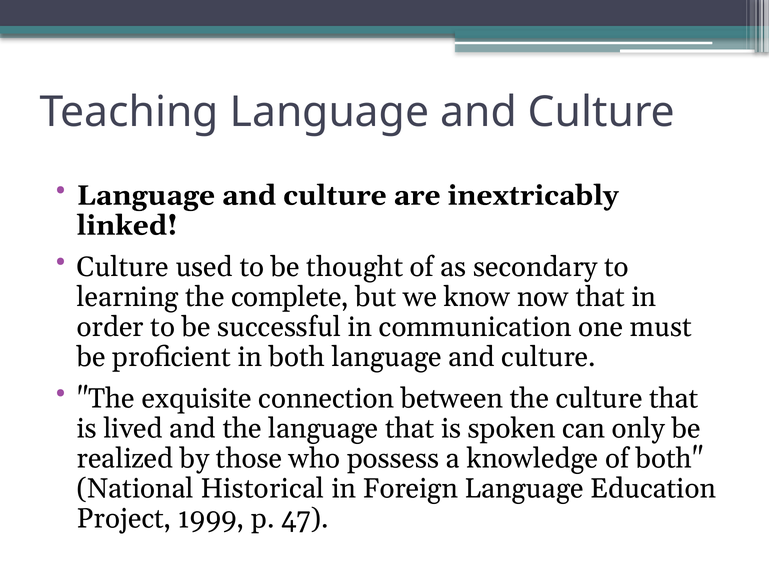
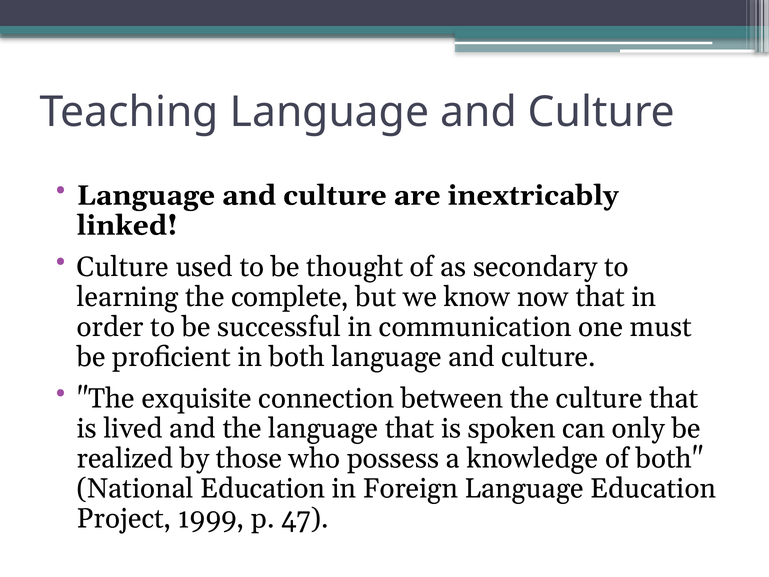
National Historical: Historical -> Education
